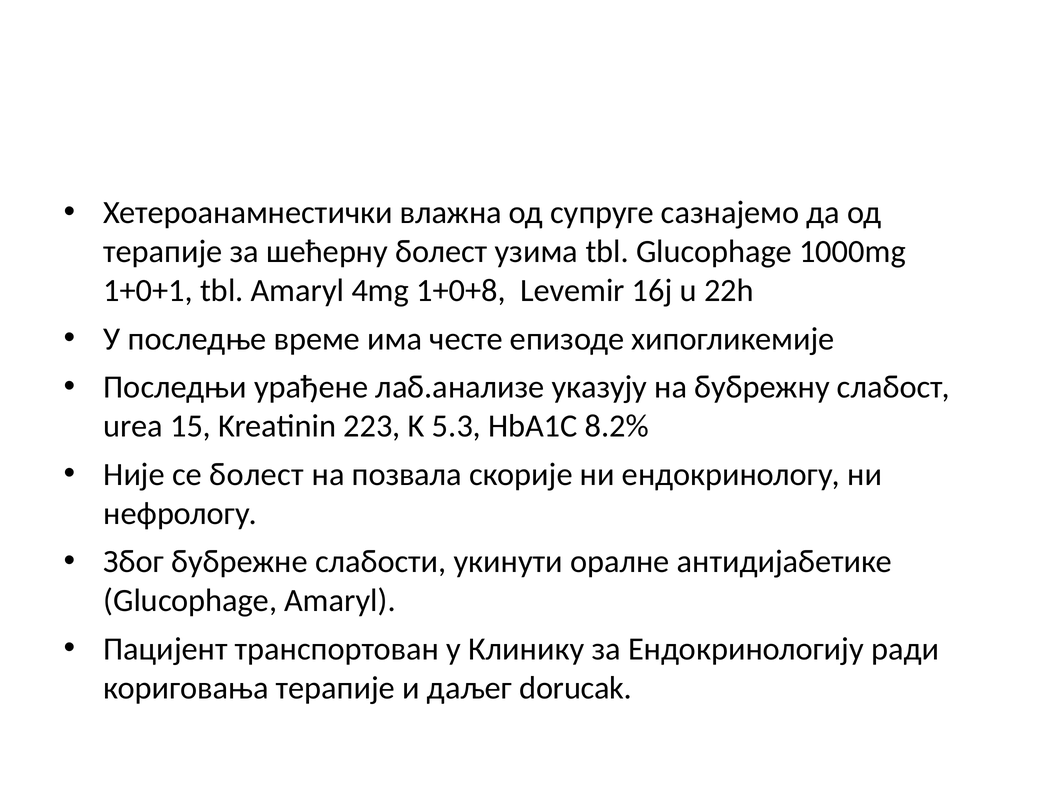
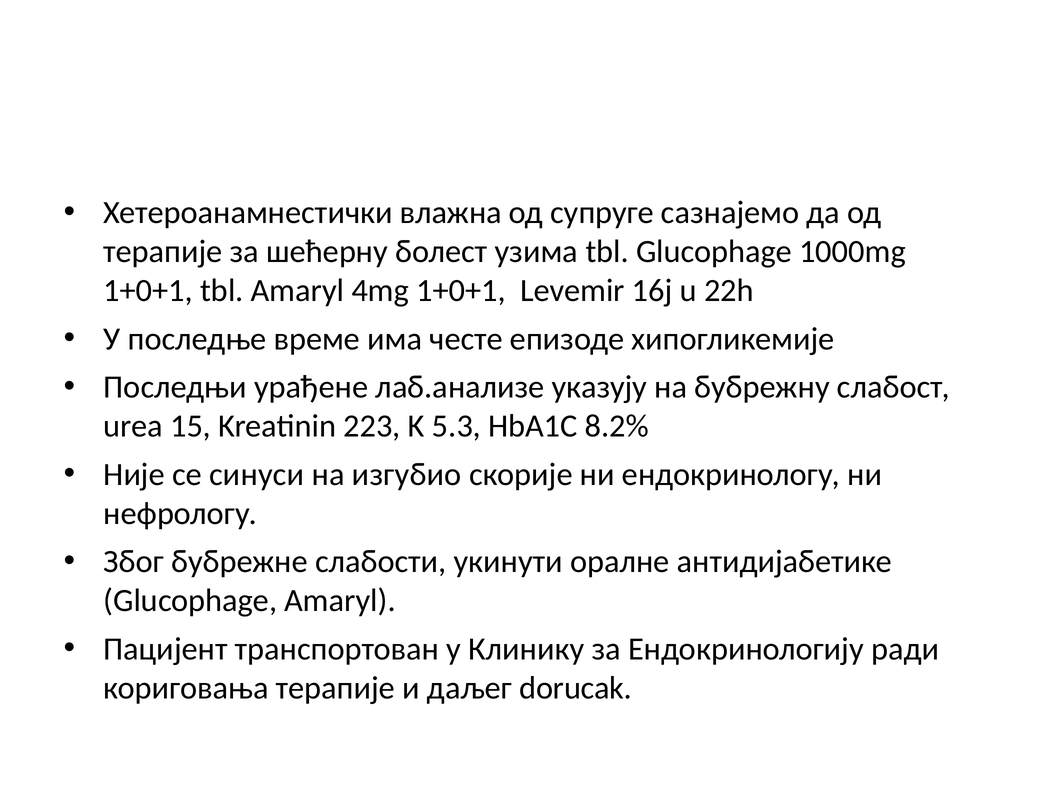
4mg 1+0+8: 1+0+8 -> 1+0+1
се болест: болест -> синуси
позвала: позвала -> изгубио
